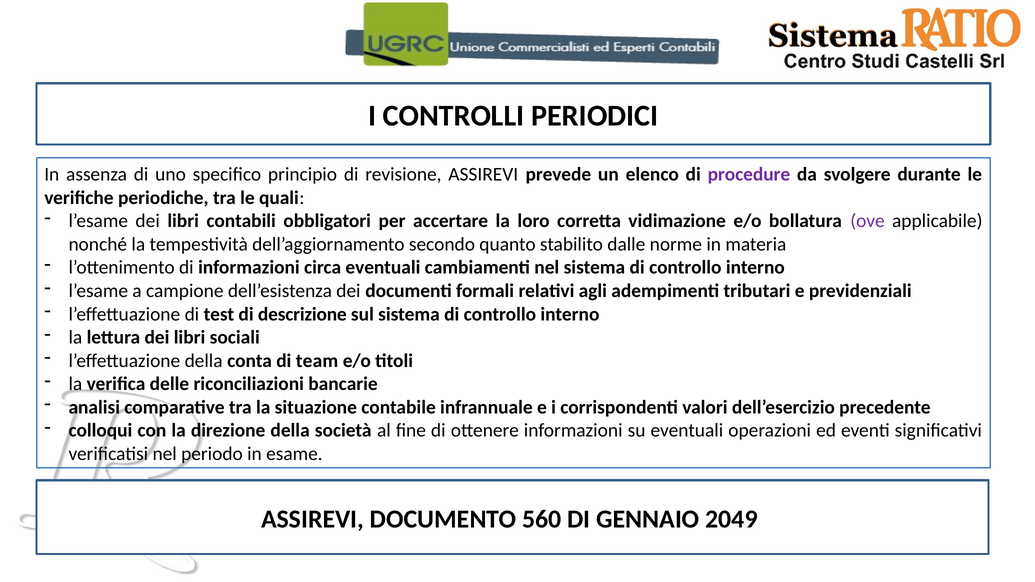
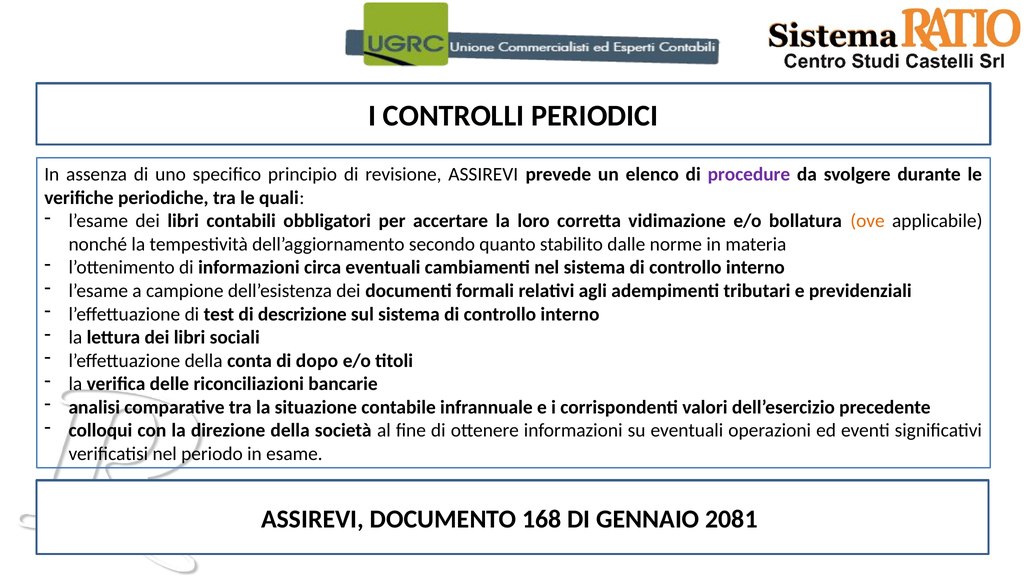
ove colour: purple -> orange
team: team -> dopo
560: 560 -> 168
2049: 2049 -> 2081
